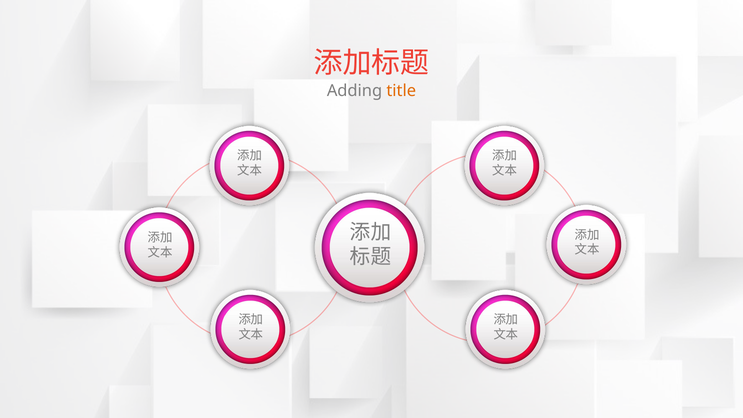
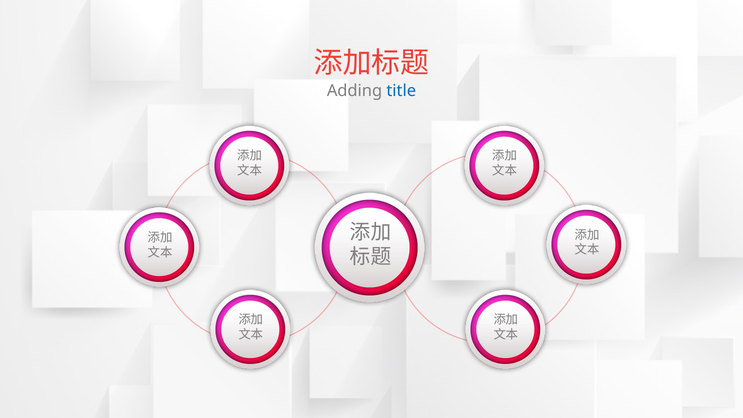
title colour: orange -> blue
